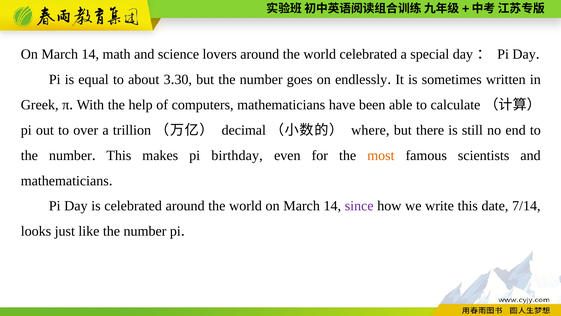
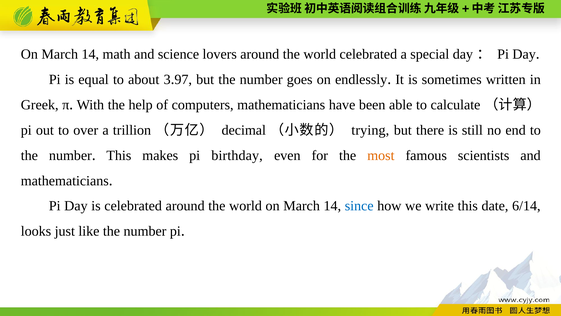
30: 30 -> 97
where: where -> trying
since colour: purple -> blue
7/14: 7/14 -> 6/14
